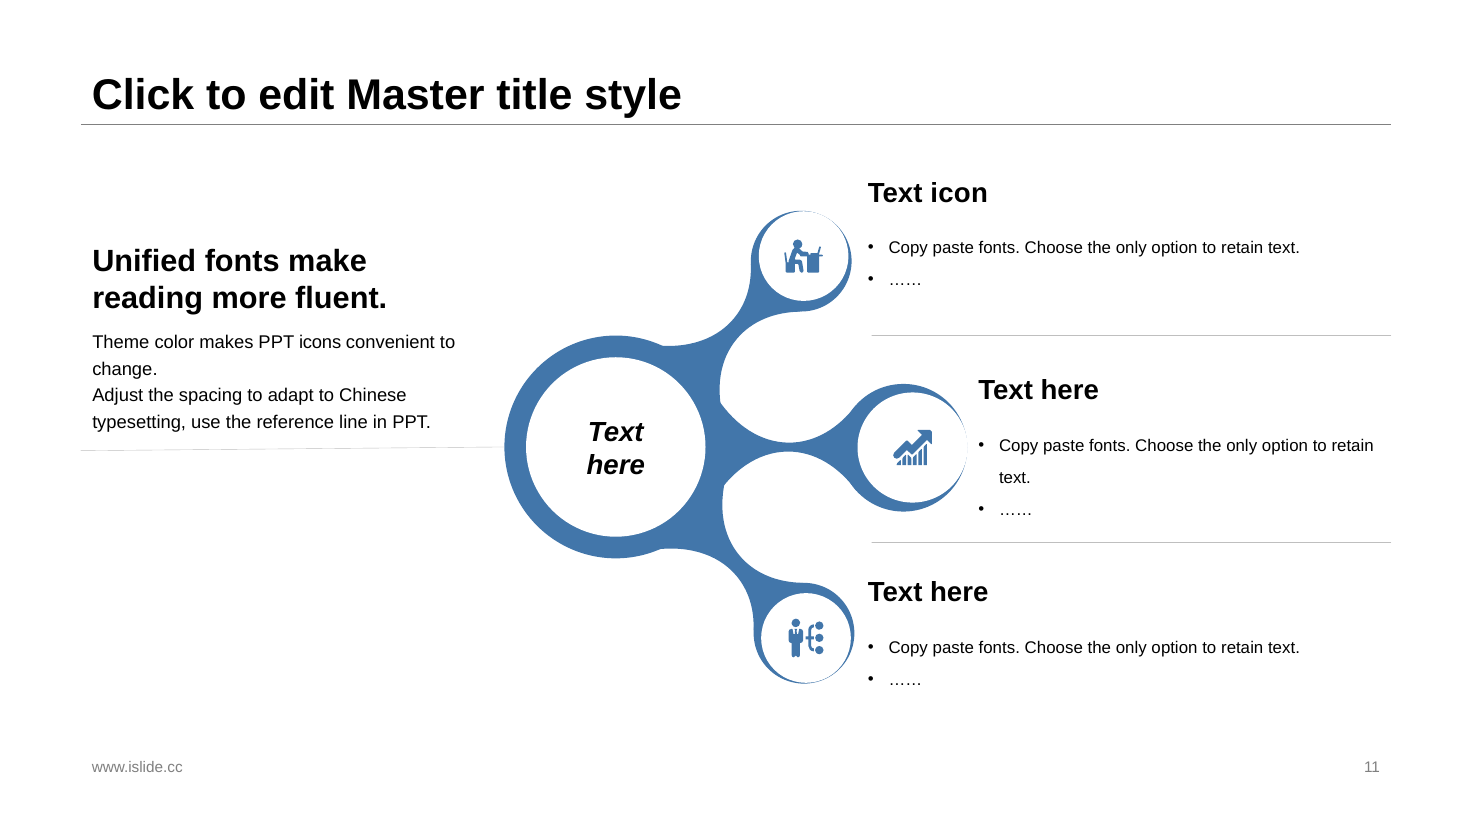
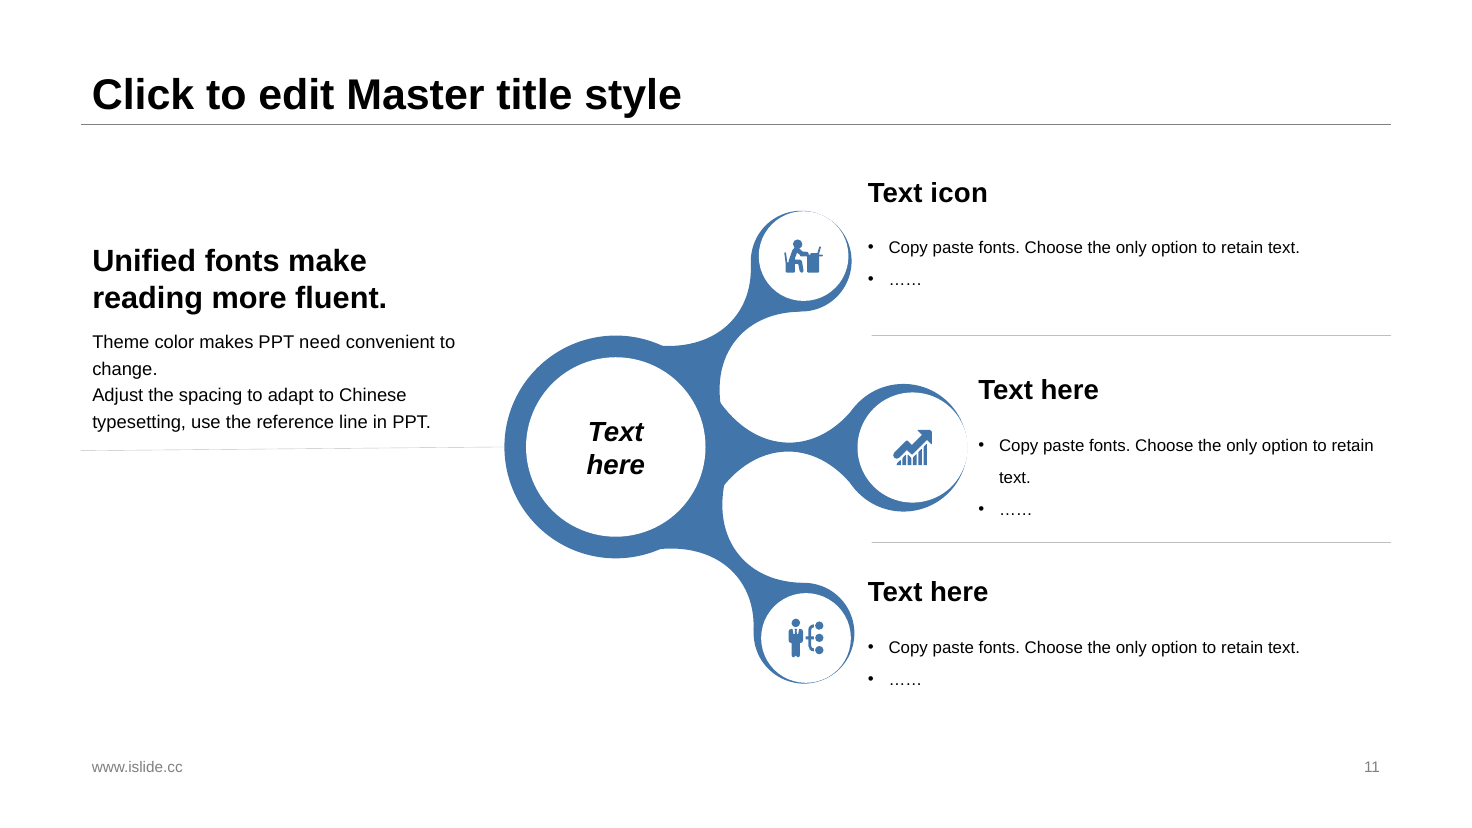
icons: icons -> need
